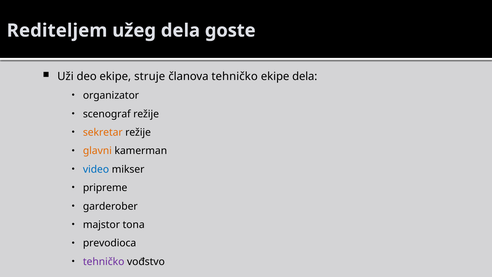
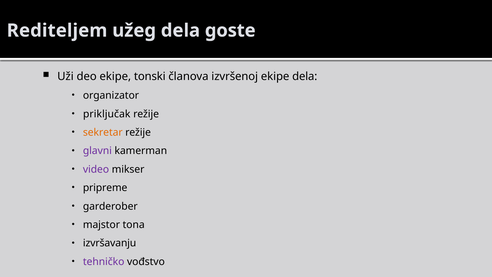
struje: struje -> tonski
članova tehničko: tehničko -> izvršenoj
scenograf: scenograf -> priključak
glavni colour: orange -> purple
video colour: blue -> purple
prevodioca: prevodioca -> izvršavanju
